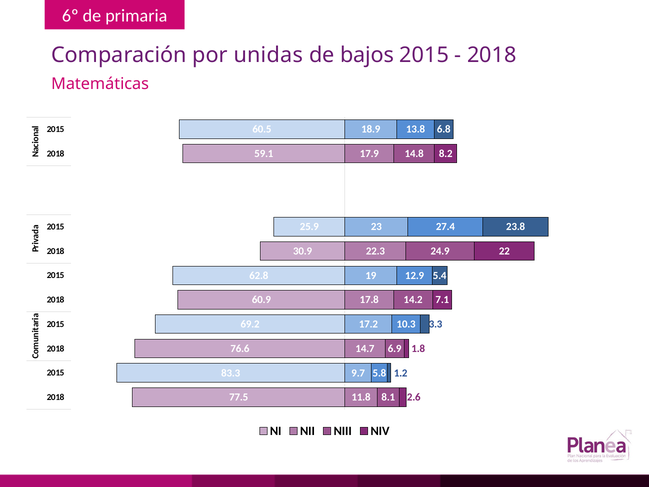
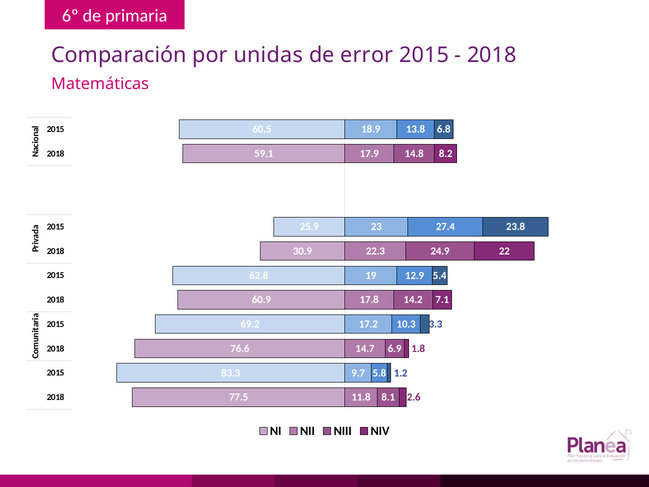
bajos: bajos -> error
